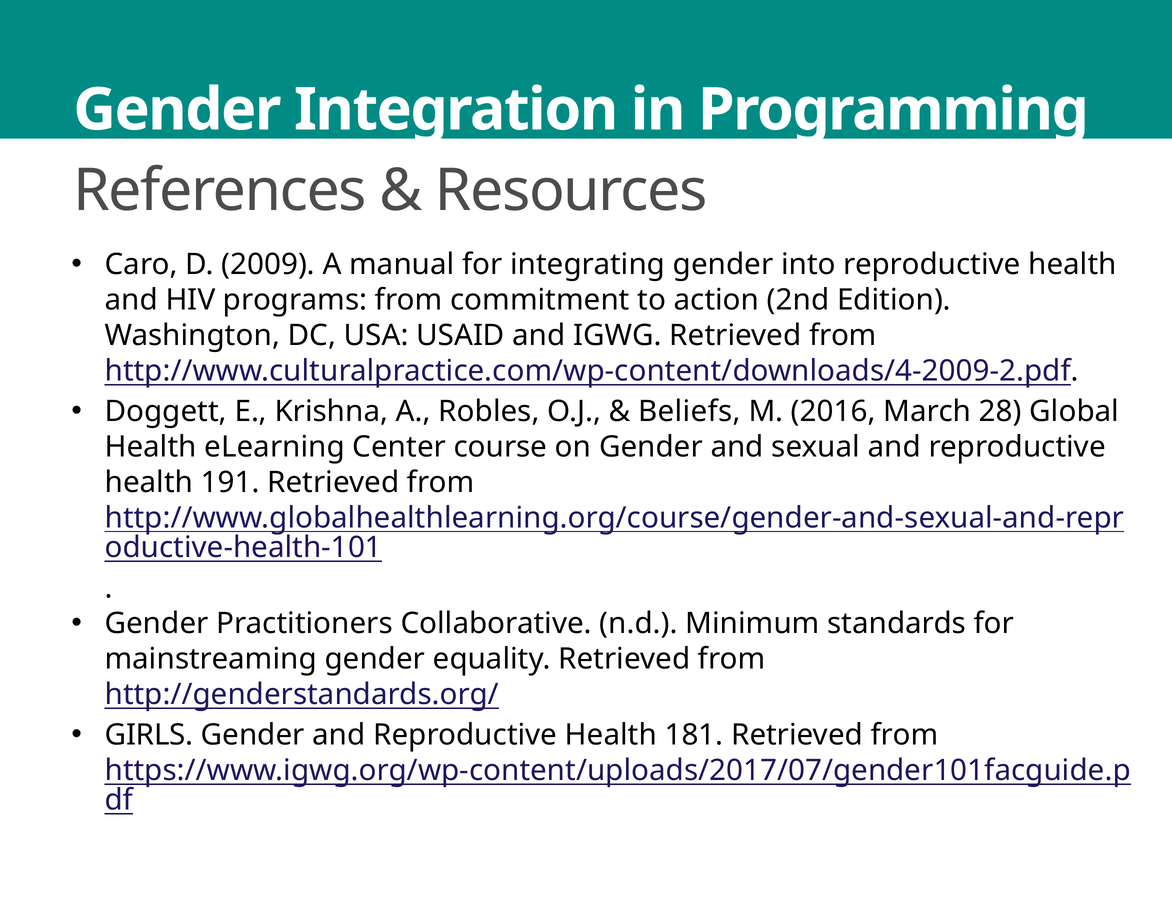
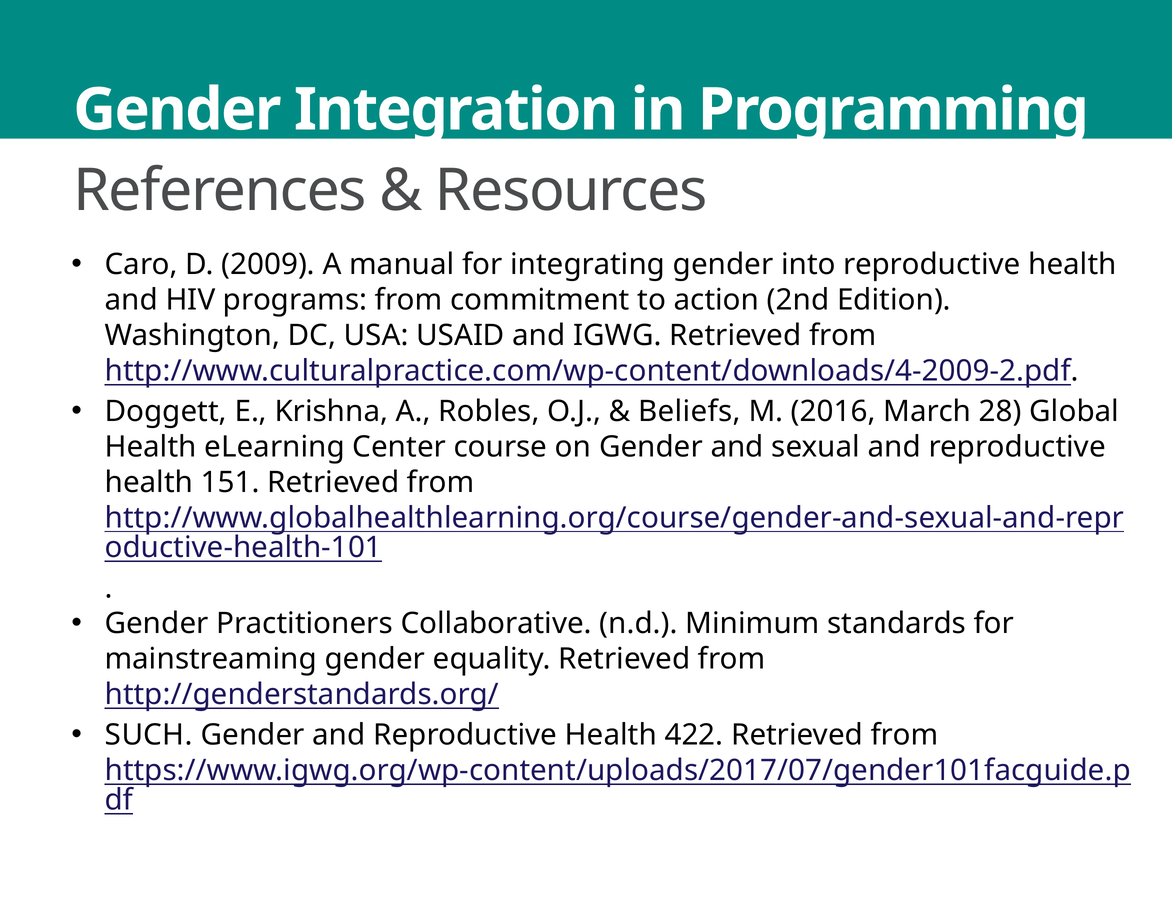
191: 191 -> 151
GIRLS: GIRLS -> SUCH
181: 181 -> 422
